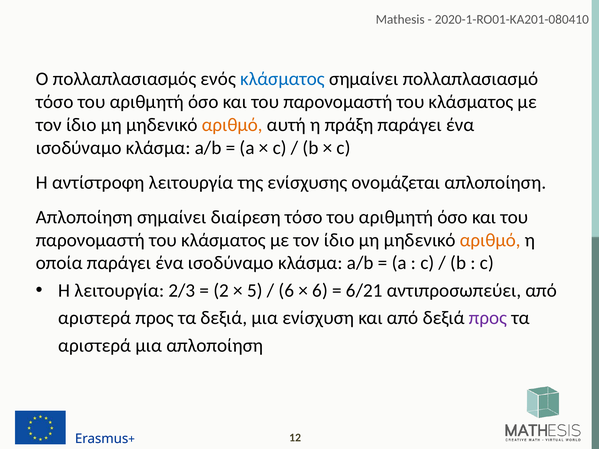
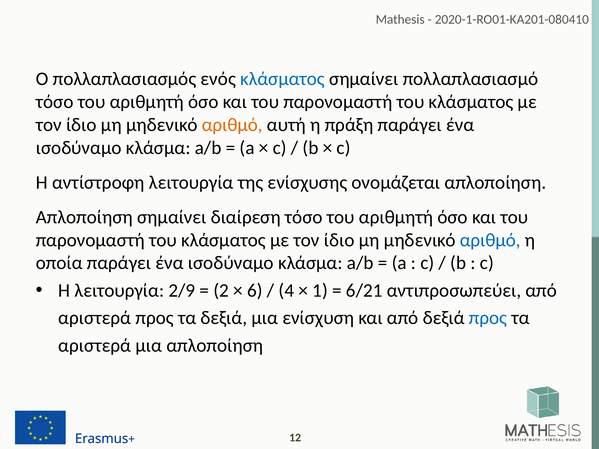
αριθμό at (490, 240) colour: orange -> blue
2/3: 2/3 -> 2/9
5: 5 -> 6
6 at (286, 291): 6 -> 4
6 at (320, 291): 6 -> 1
προς at (488, 318) colour: purple -> blue
